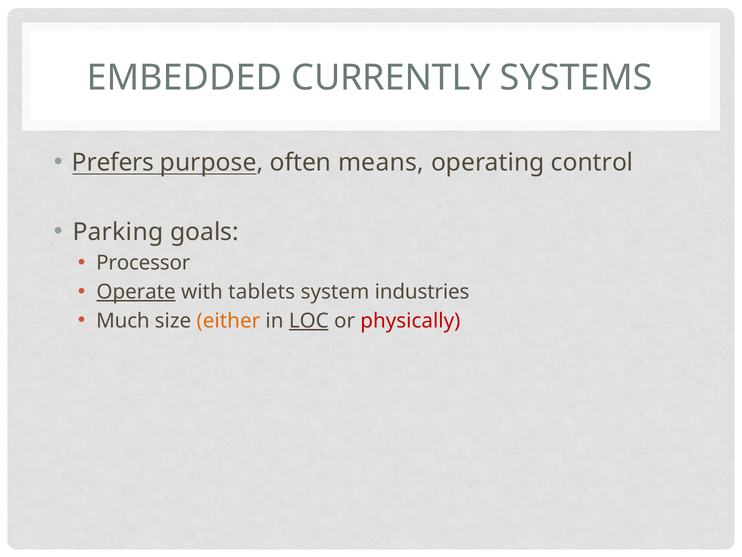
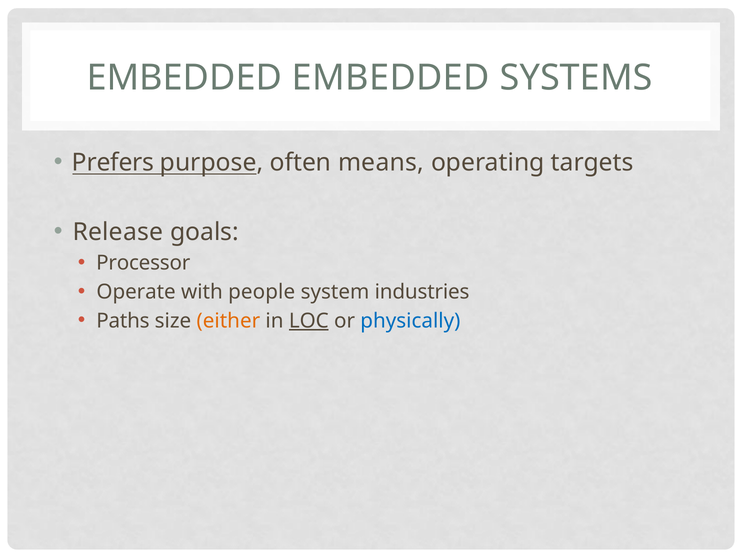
EMBEDDED CURRENTLY: CURRENTLY -> EMBEDDED
control: control -> targets
Parking: Parking -> Release
Operate underline: present -> none
tablets: tablets -> people
Much: Much -> Paths
physically colour: red -> blue
